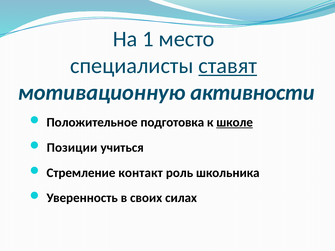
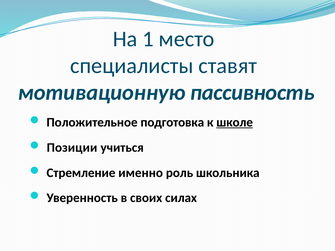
ставят underline: present -> none
активности: активности -> пассивность
контакт: контакт -> именно
